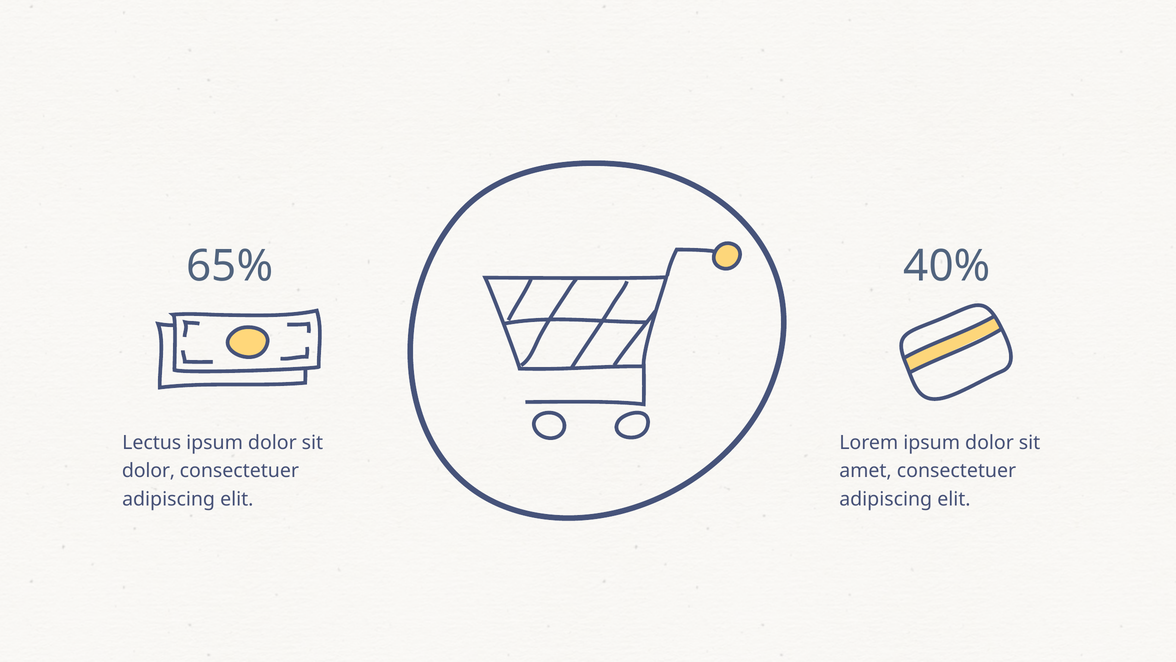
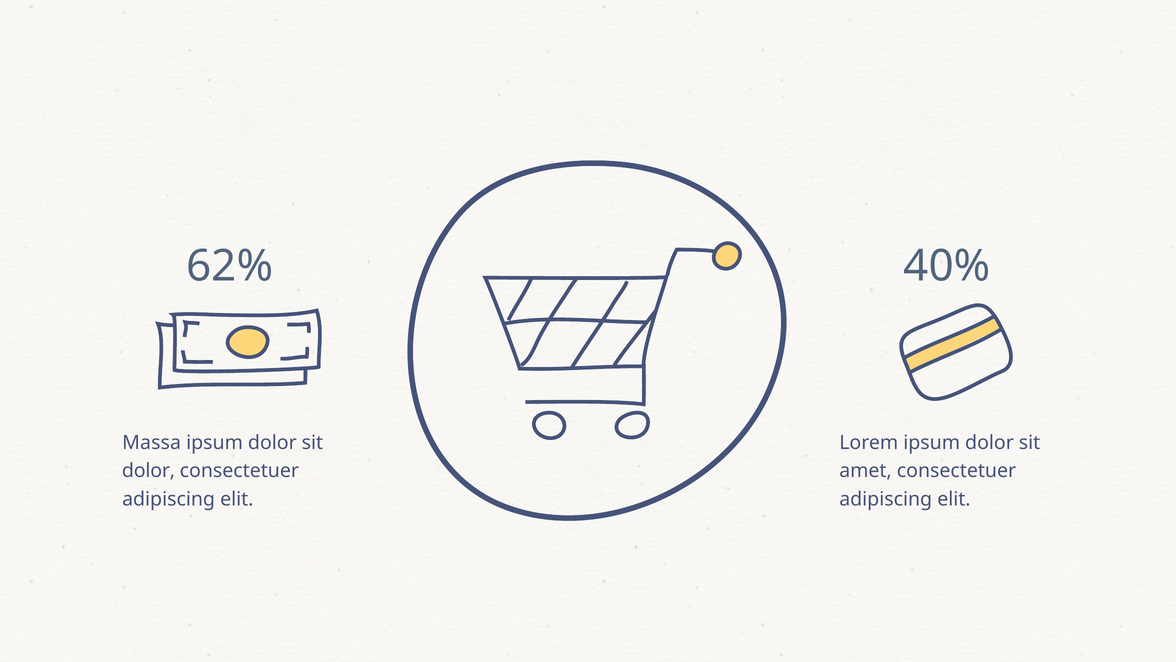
65%: 65% -> 62%
Lectus: Lectus -> Massa
